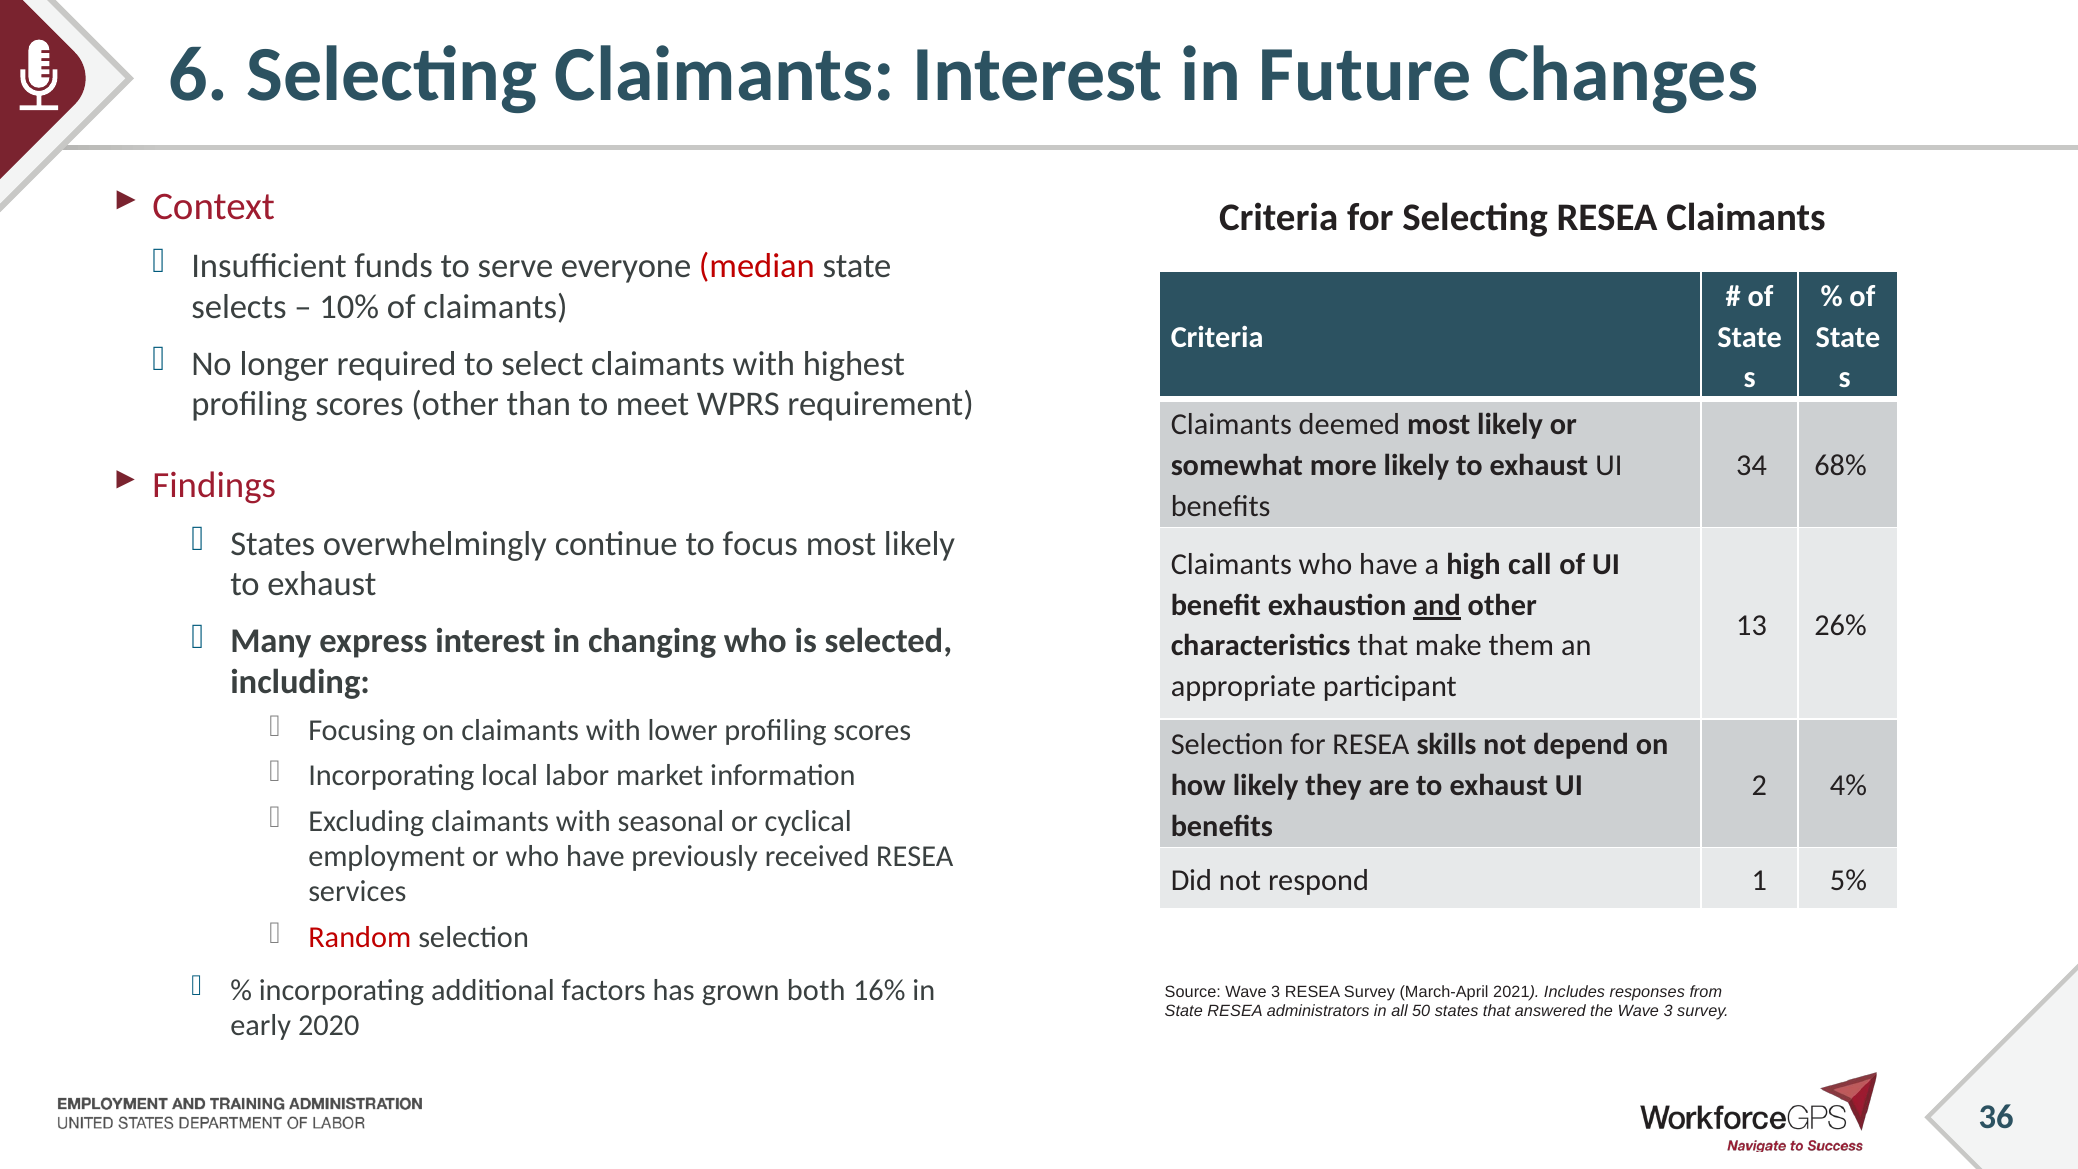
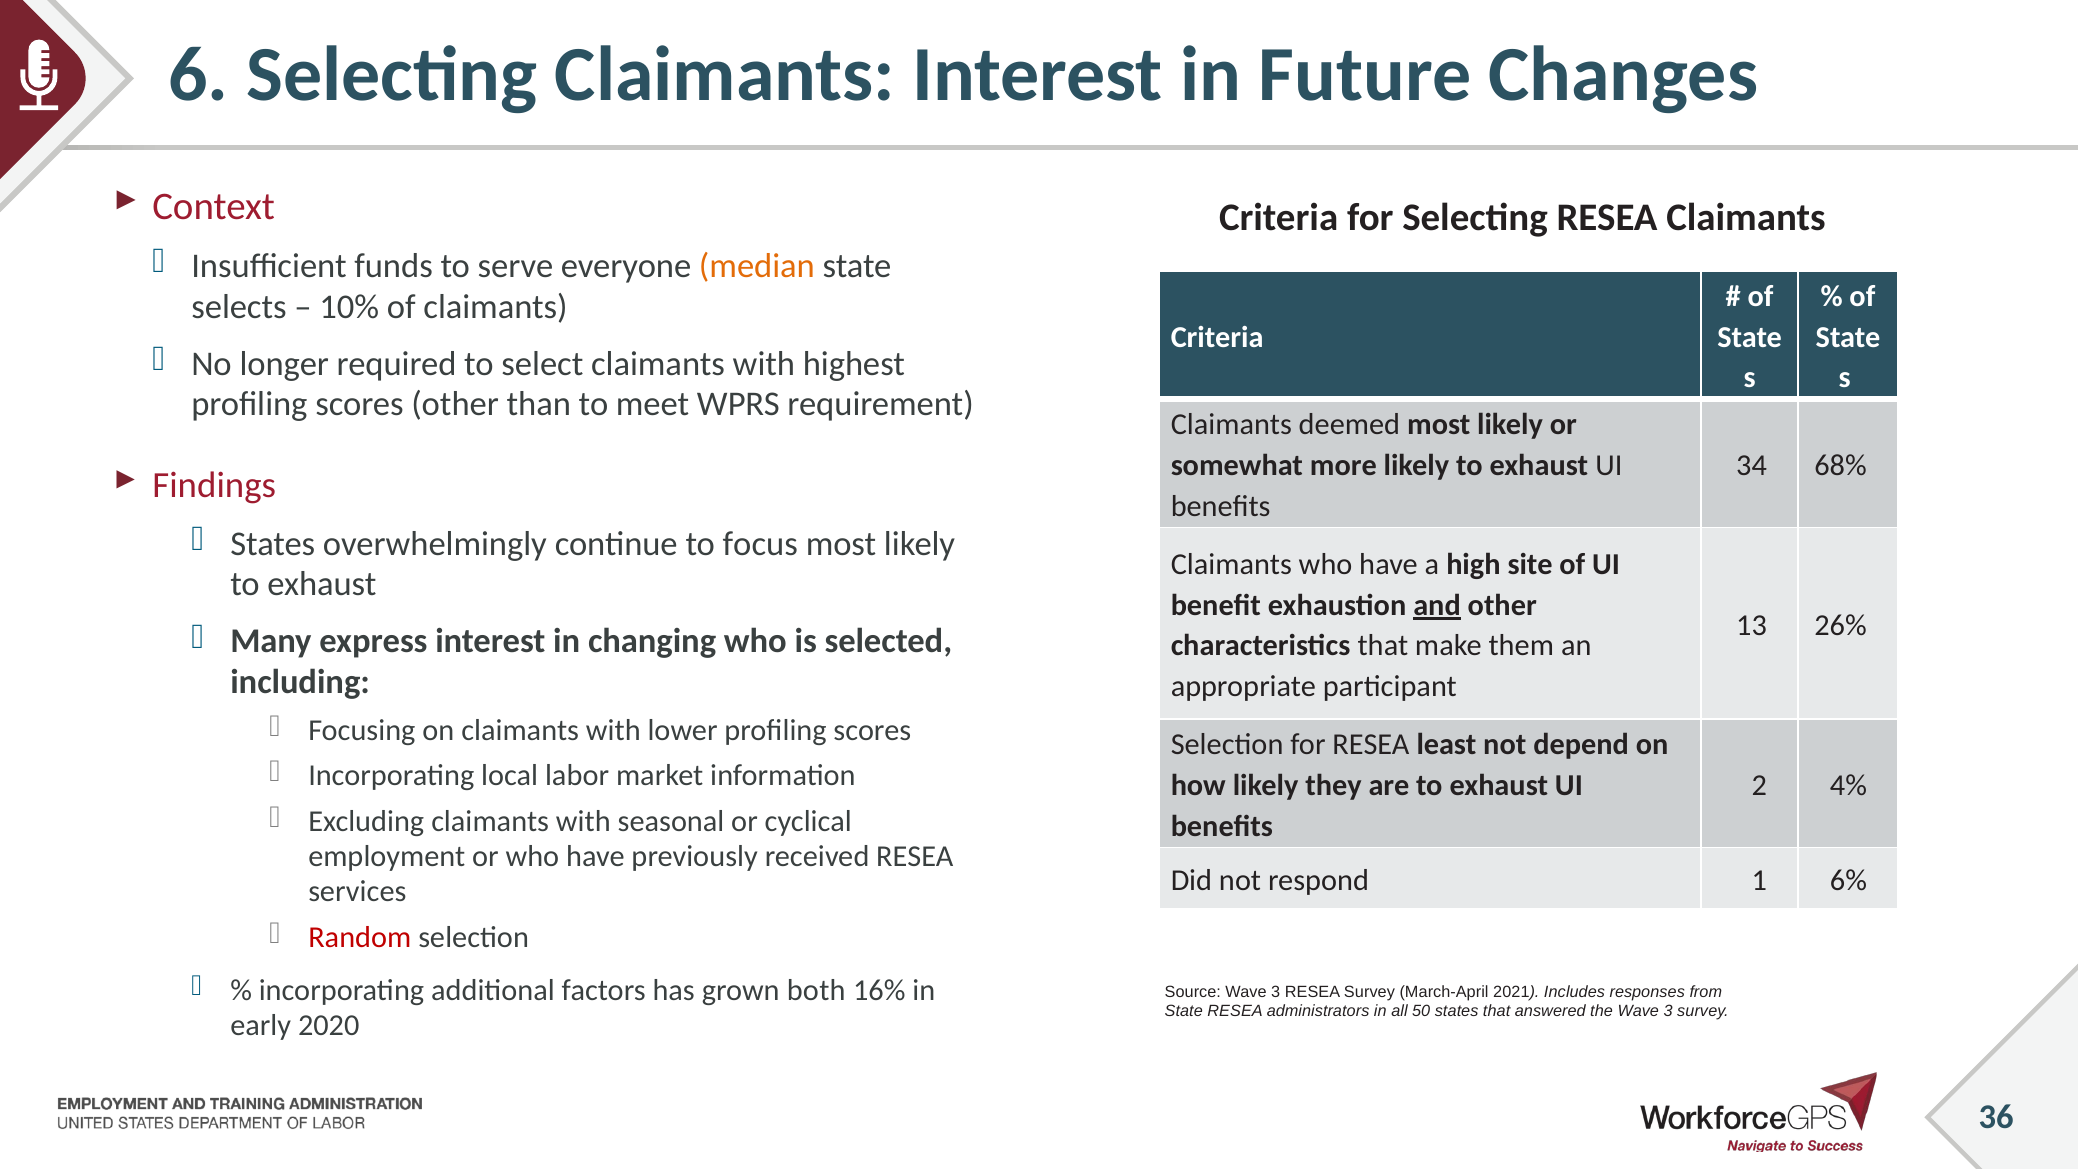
median colour: red -> orange
call: call -> site
skills: skills -> least
5%: 5% -> 6%
